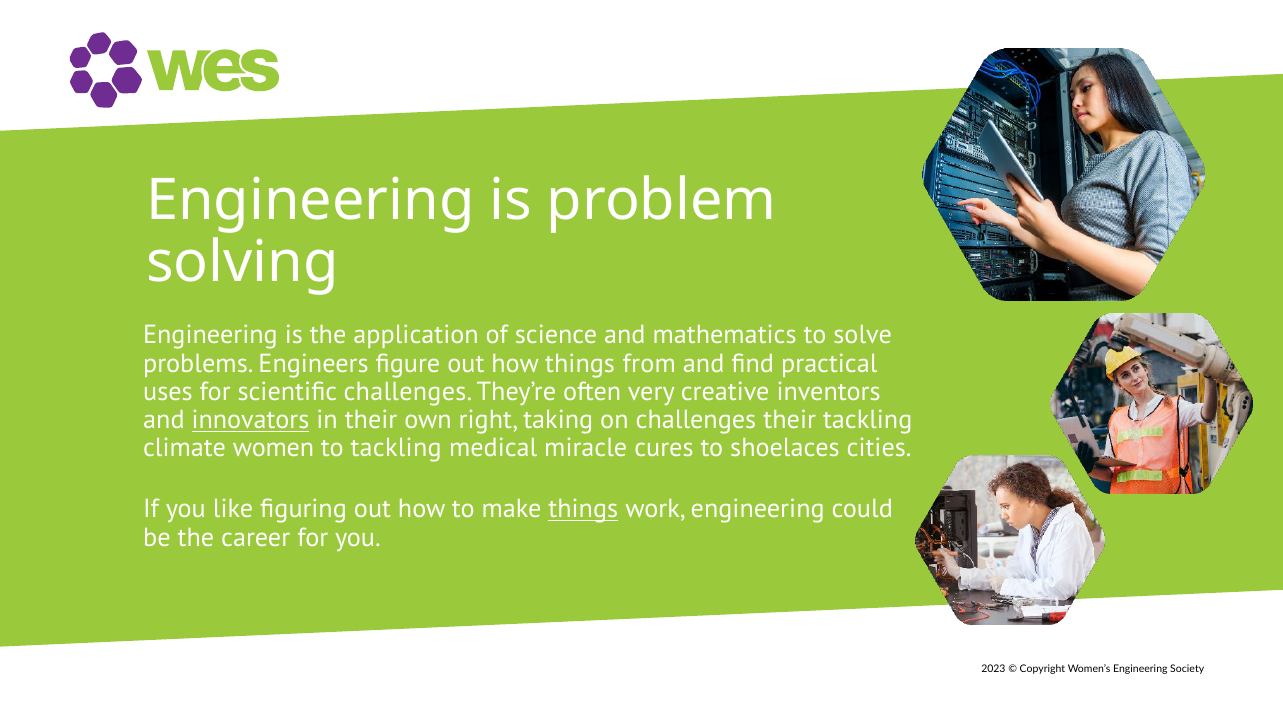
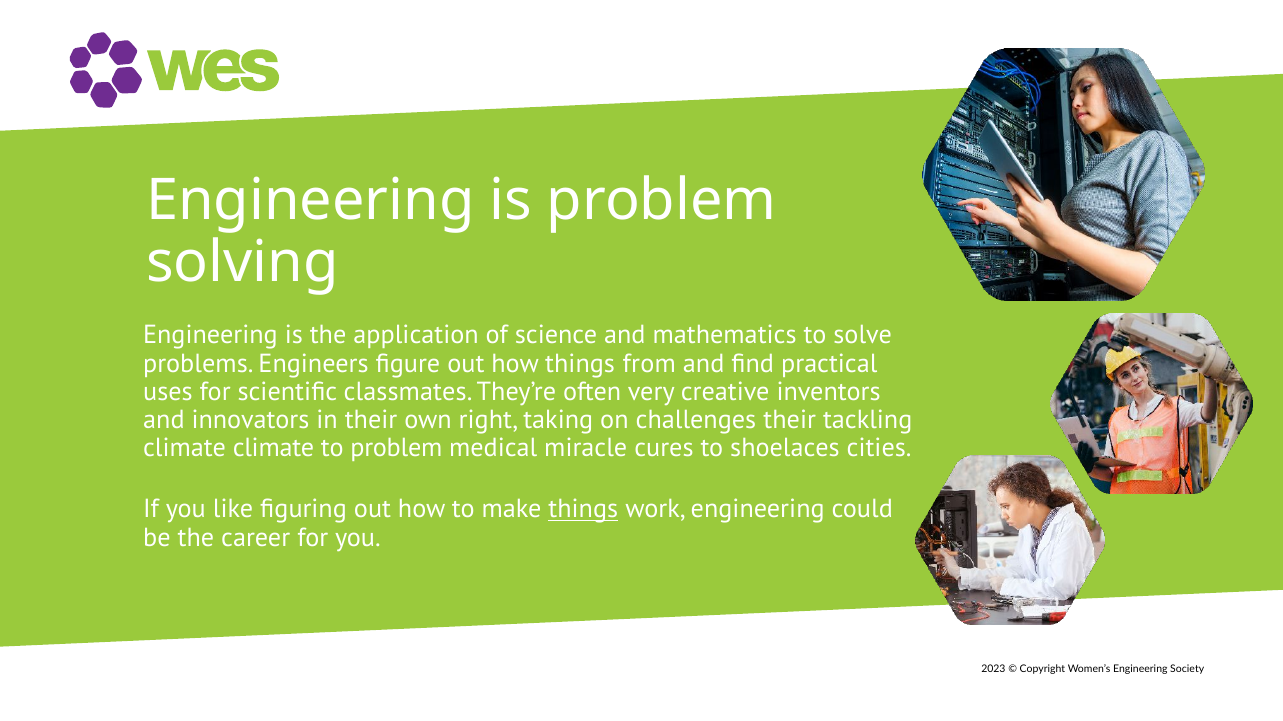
scientific challenges: challenges -> classmates
innovators underline: present -> none
climate women: women -> climate
to tackling: tackling -> problem
